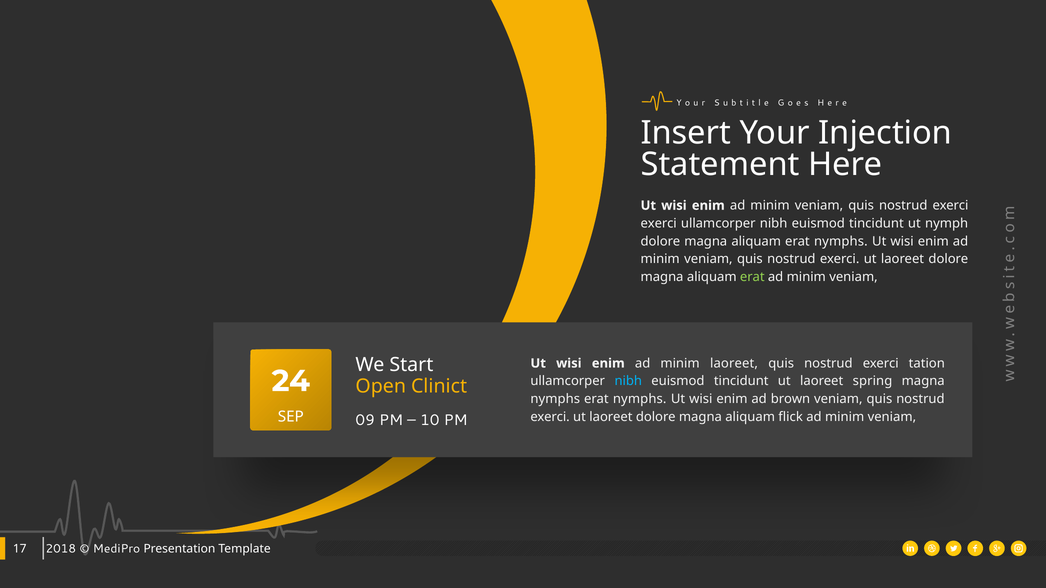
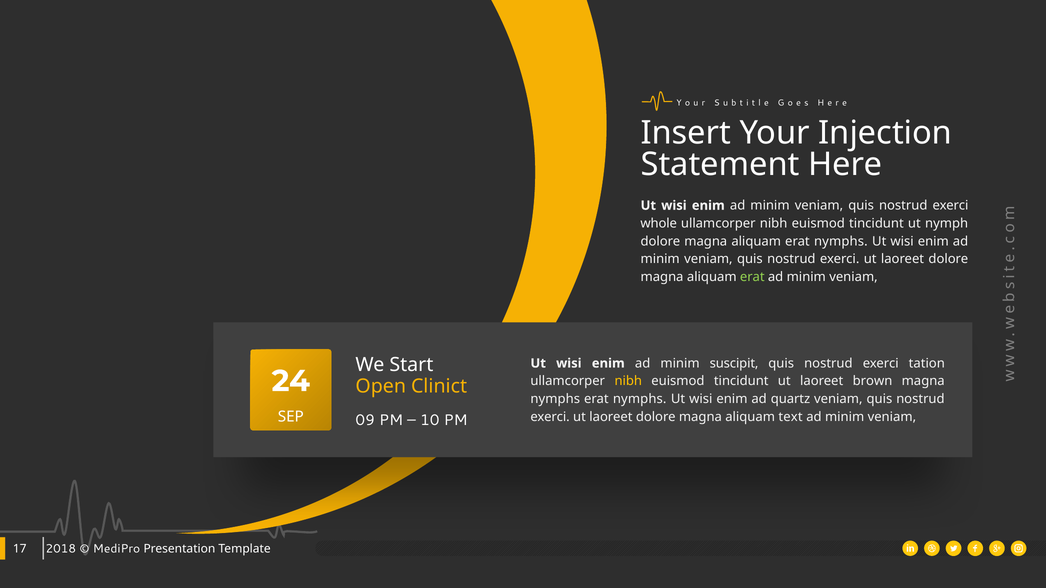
exerci at (659, 223): exerci -> whole
minim laoreet: laoreet -> suscipit
nibh at (628, 381) colour: light blue -> yellow
spring: spring -> brown
brown: brown -> quartz
flick: flick -> text
